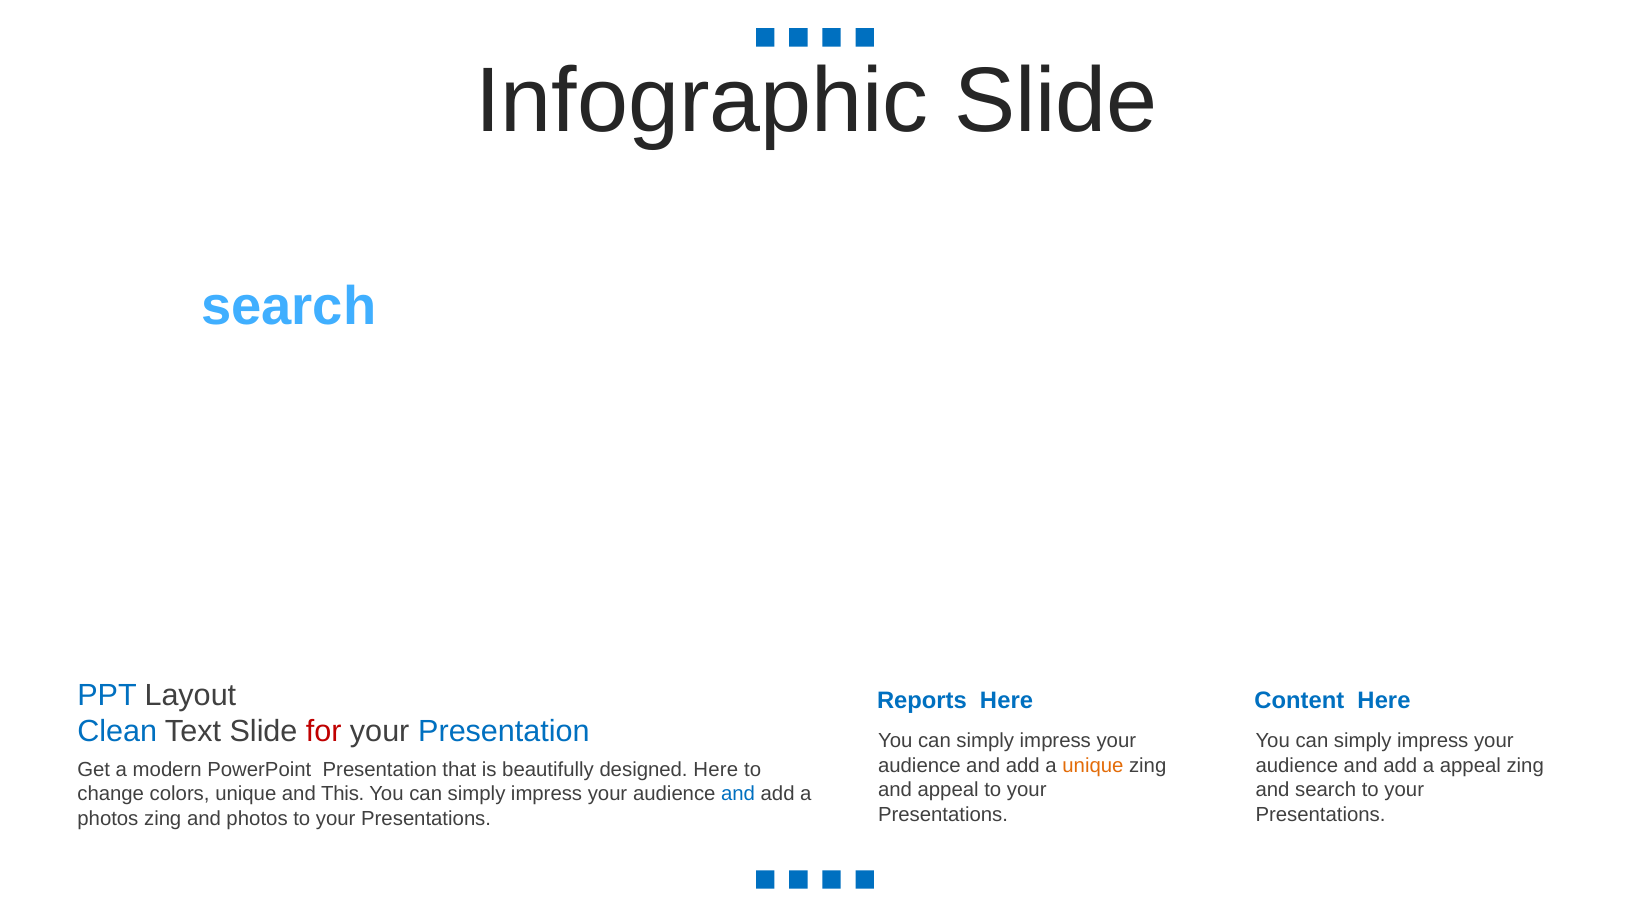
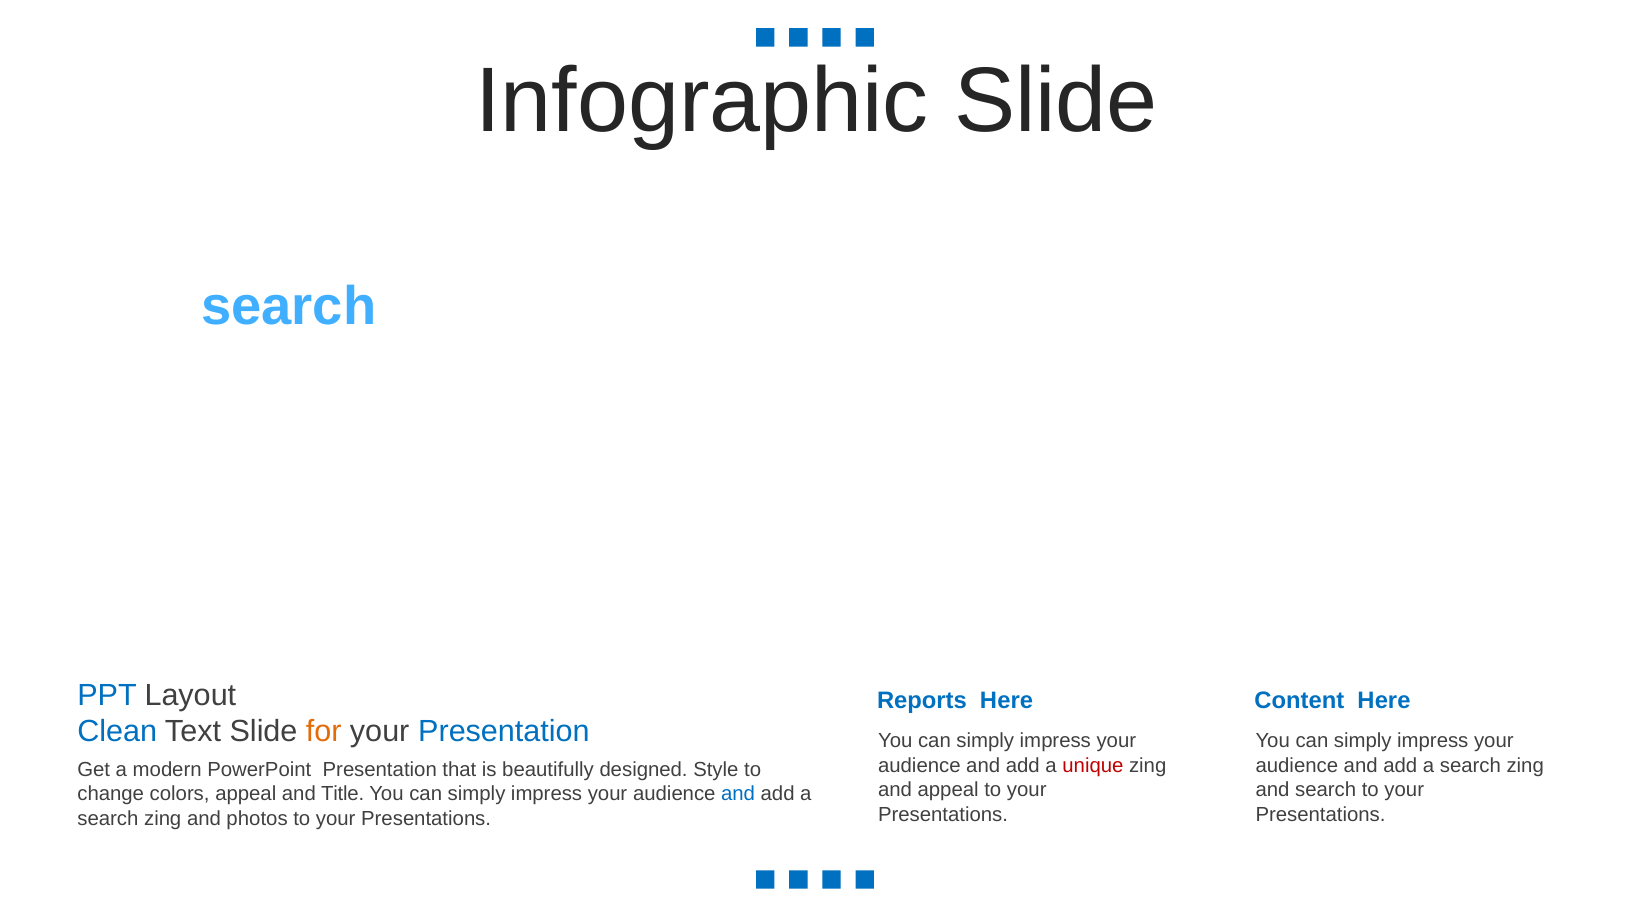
for colour: red -> orange
unique at (1093, 765) colour: orange -> red
appeal at (1470, 765): appeal -> search
designed Here: Here -> Style
colors unique: unique -> appeal
This: This -> Title
photos at (108, 818): photos -> search
